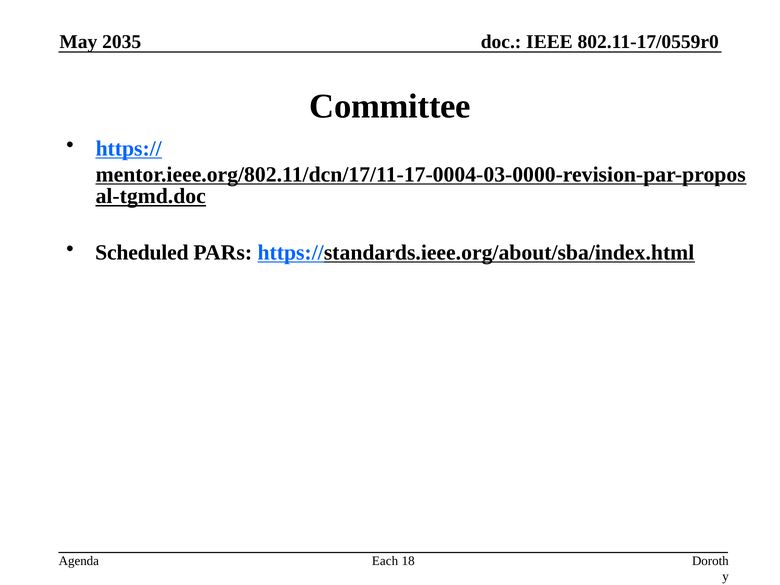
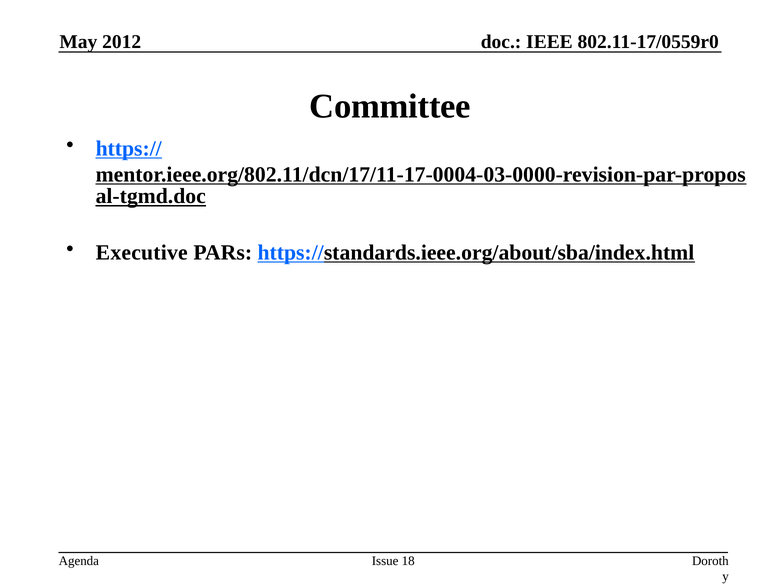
2035: 2035 -> 2012
Scheduled: Scheduled -> Executive
Each: Each -> Issue
